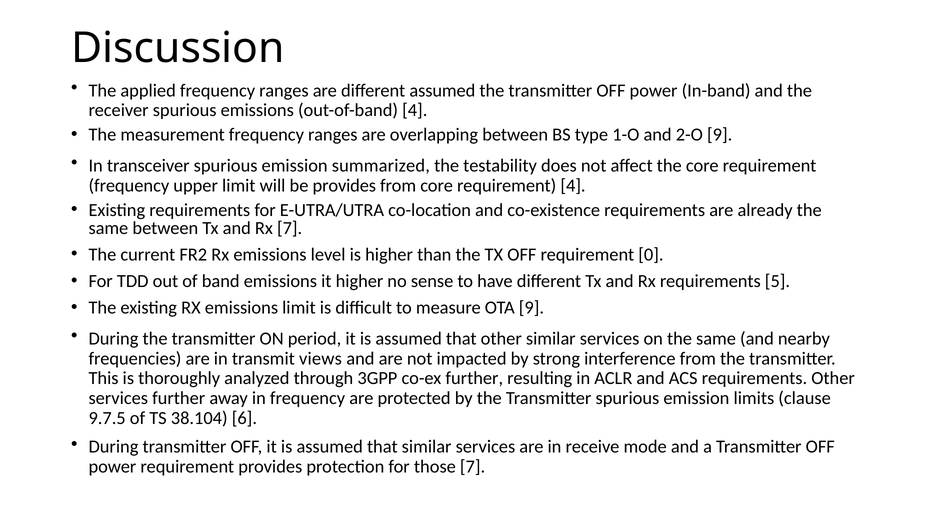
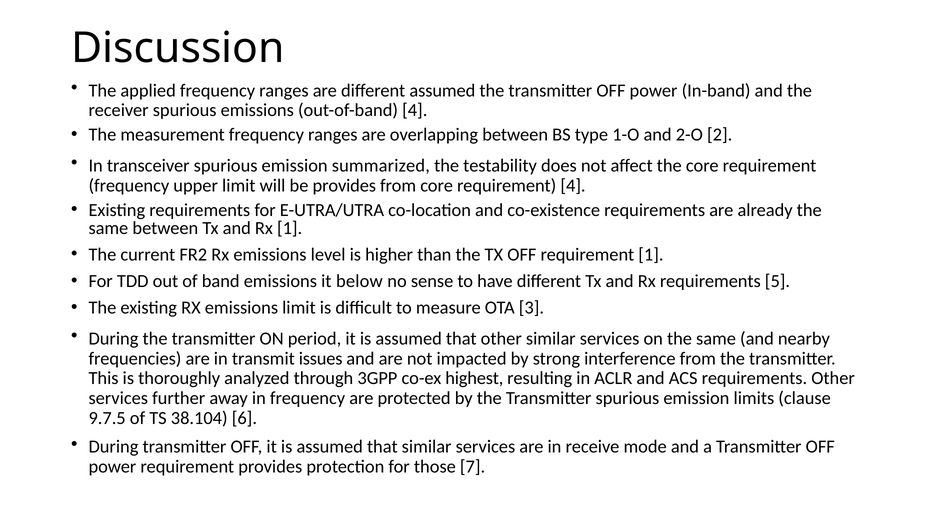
2-O 9: 9 -> 2
Rx 7: 7 -> 1
requirement 0: 0 -> 1
it higher: higher -> below
OTA 9: 9 -> 3
views: views -> issues
co-ex further: further -> highest
